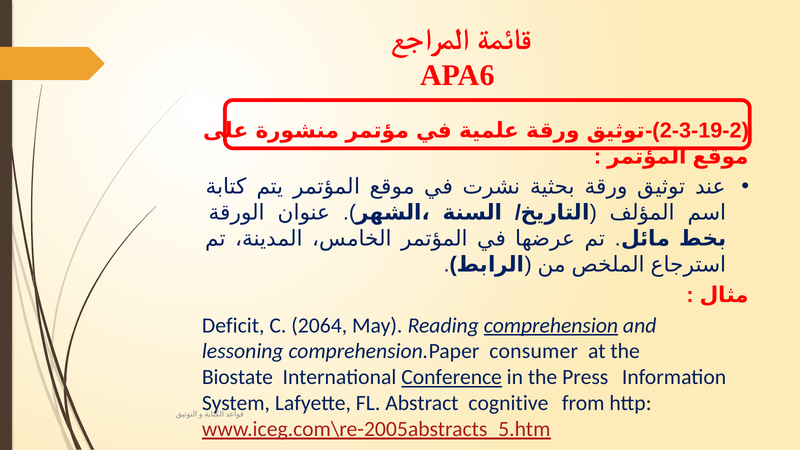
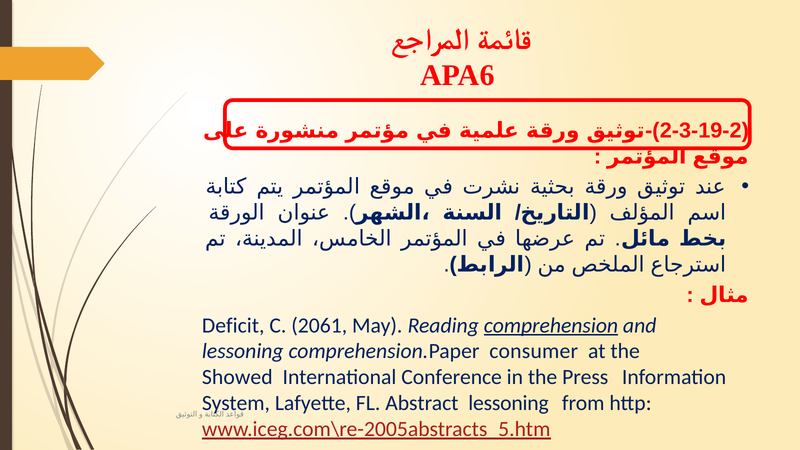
2064: 2064 -> 2061
Biostate: Biostate -> Showed
Conference underline: present -> none
Abstract cognitive: cognitive -> lessoning
